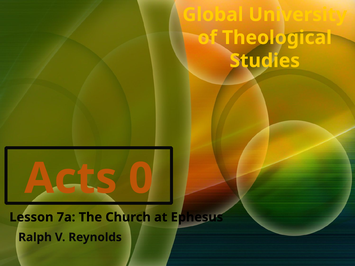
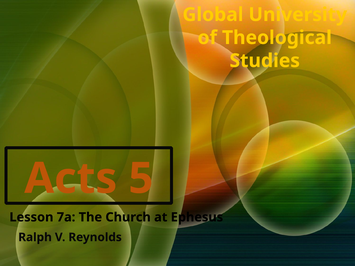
0: 0 -> 5
